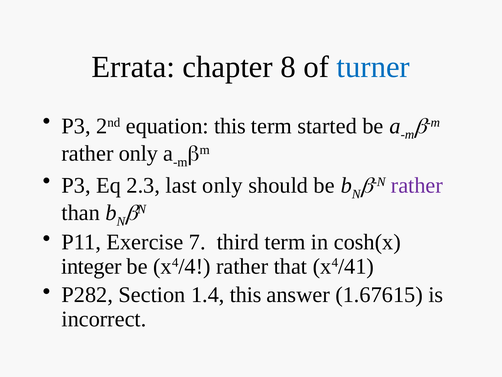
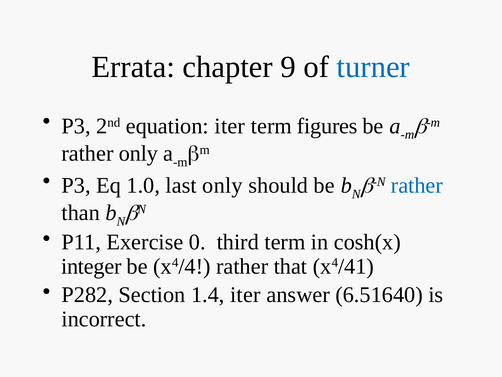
8: 8 -> 9
equation this: this -> iter
started: started -> figures
2.3: 2.3 -> 1.0
rather at (417, 185) colour: purple -> blue
7: 7 -> 0
1.4 this: this -> iter
1.67615: 1.67615 -> 6.51640
